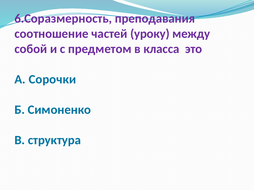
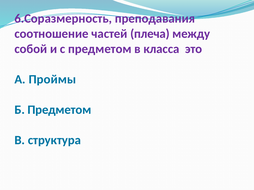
уроку: уроку -> плеча
Сорочки: Сорочки -> Проймы
Б Симоненко: Симоненко -> Предметом
